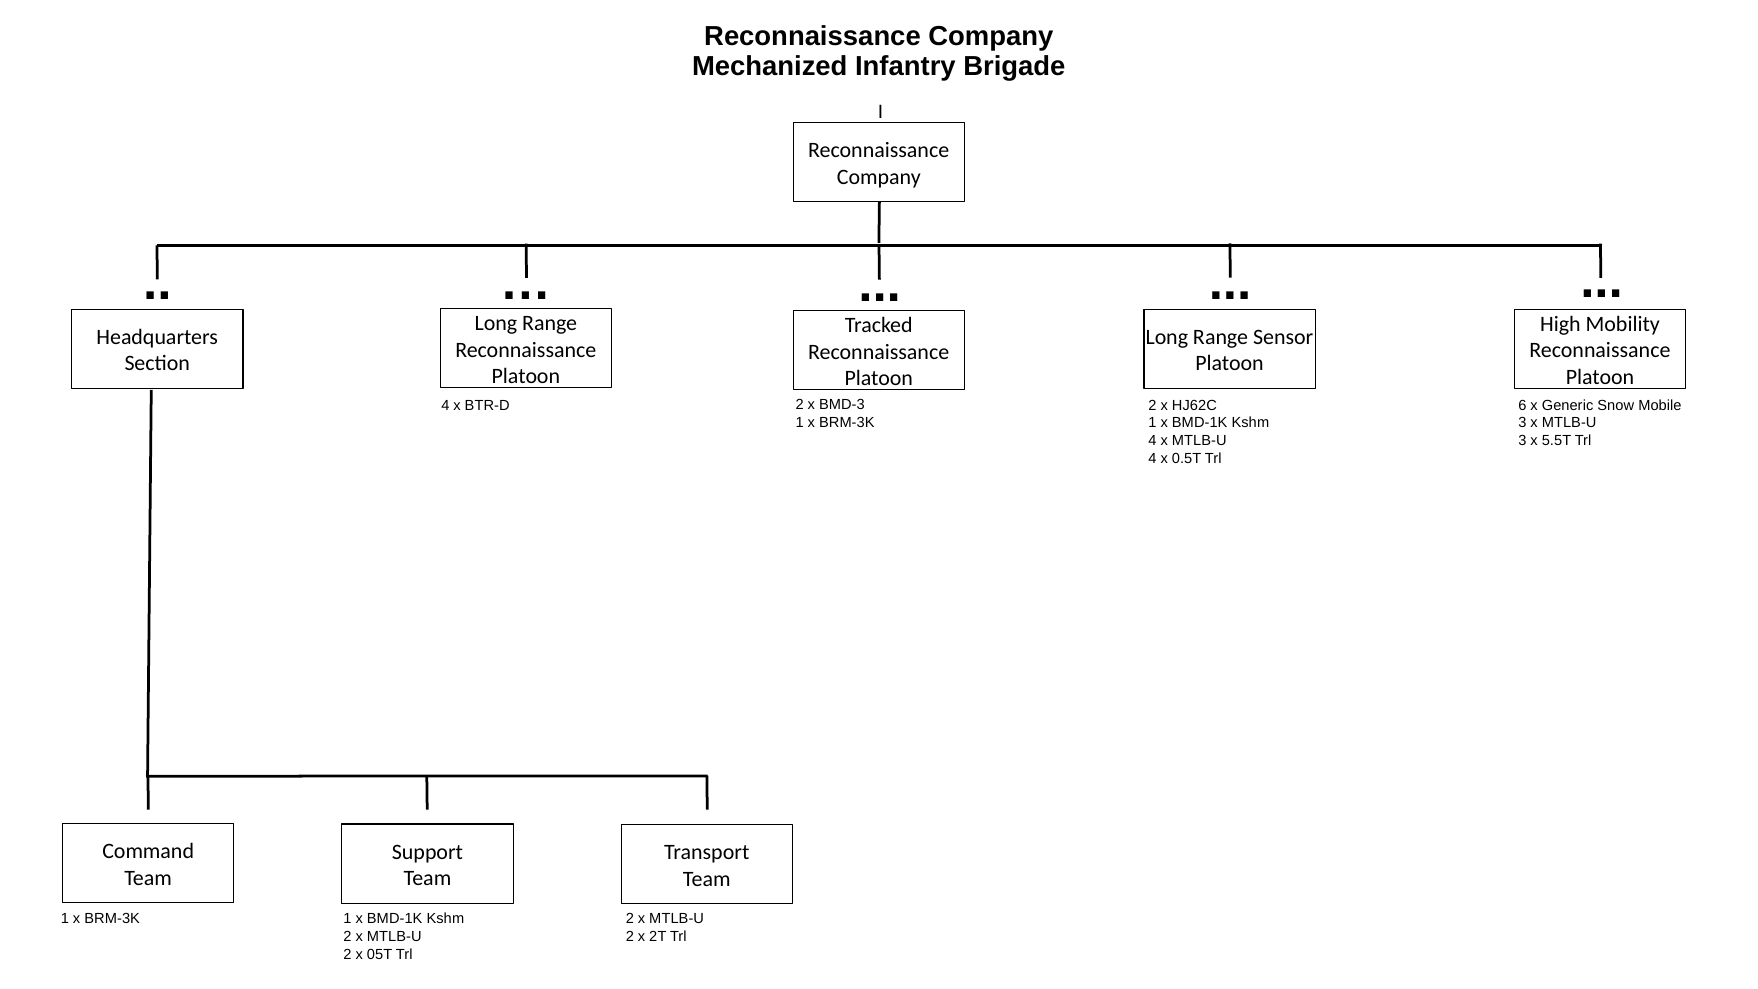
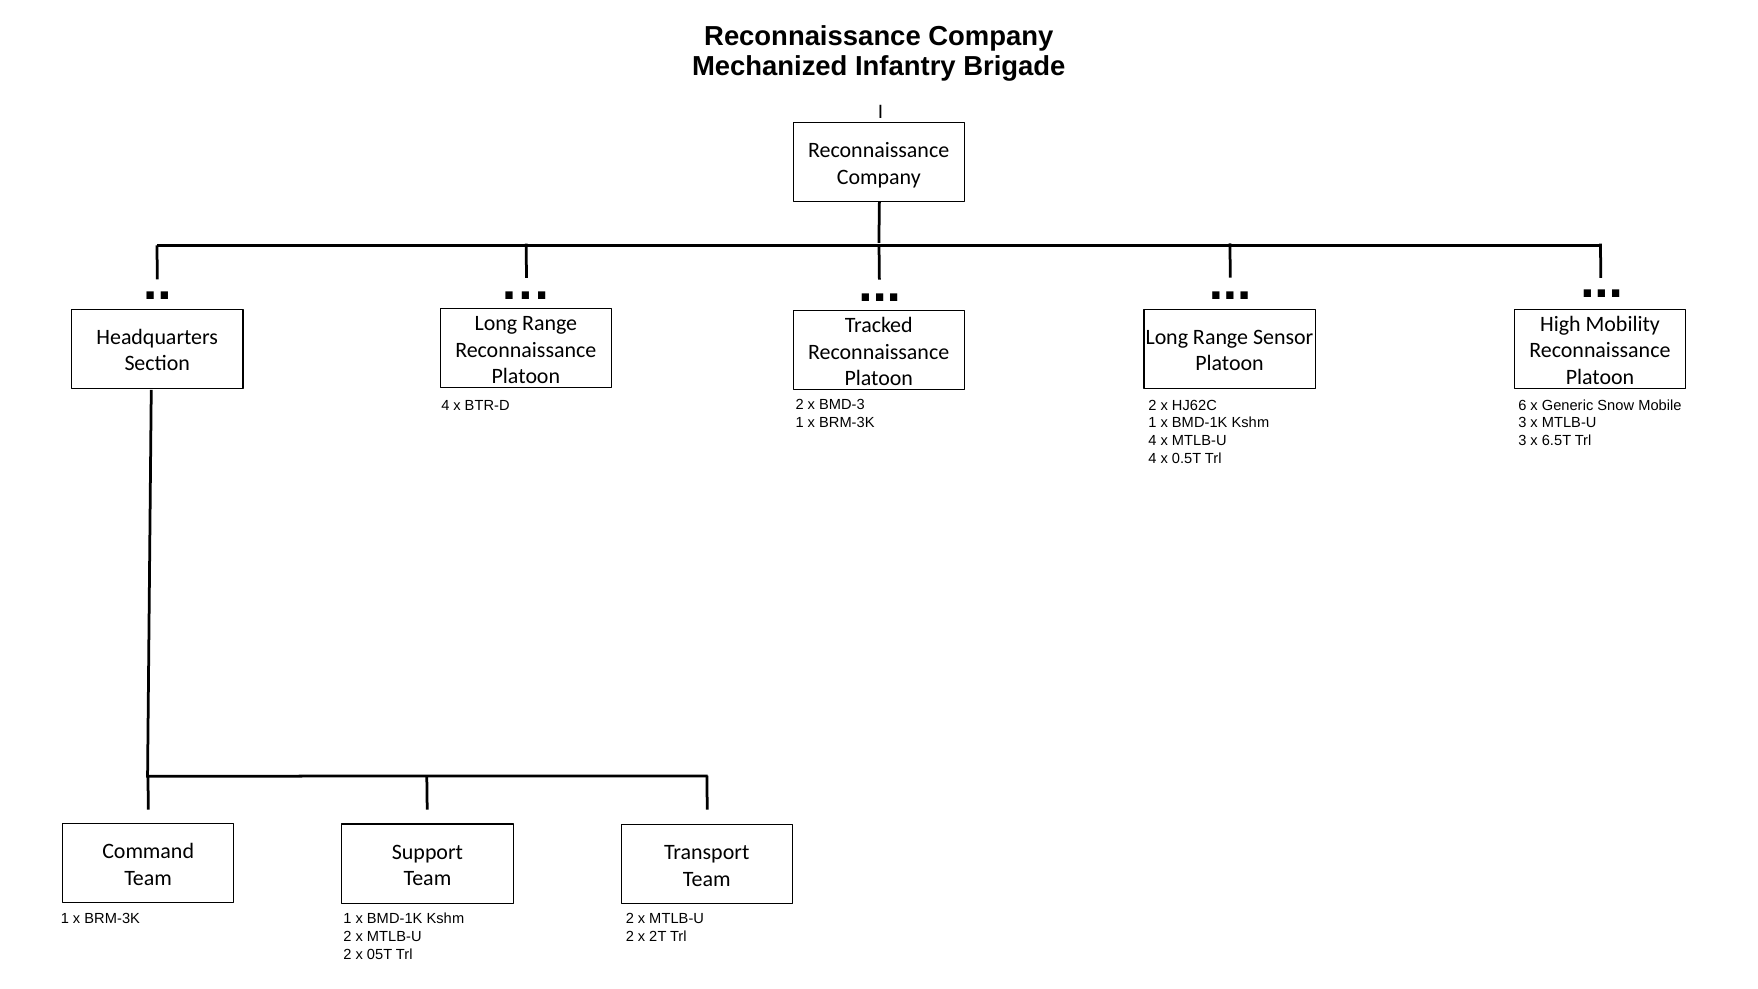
5.5T: 5.5T -> 6.5T
